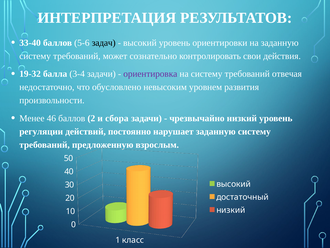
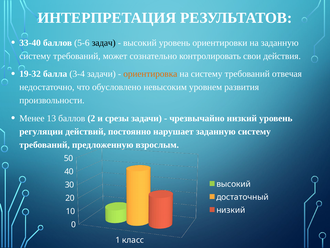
ориентировка colour: purple -> orange
46: 46 -> 13
сбора: сбора -> срезы
